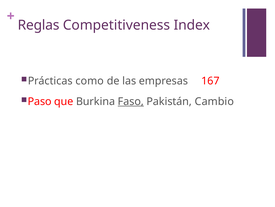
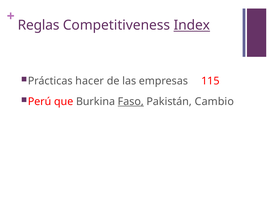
Index underline: none -> present
como: como -> hacer
167: 167 -> 115
Paso: Paso -> Perú
